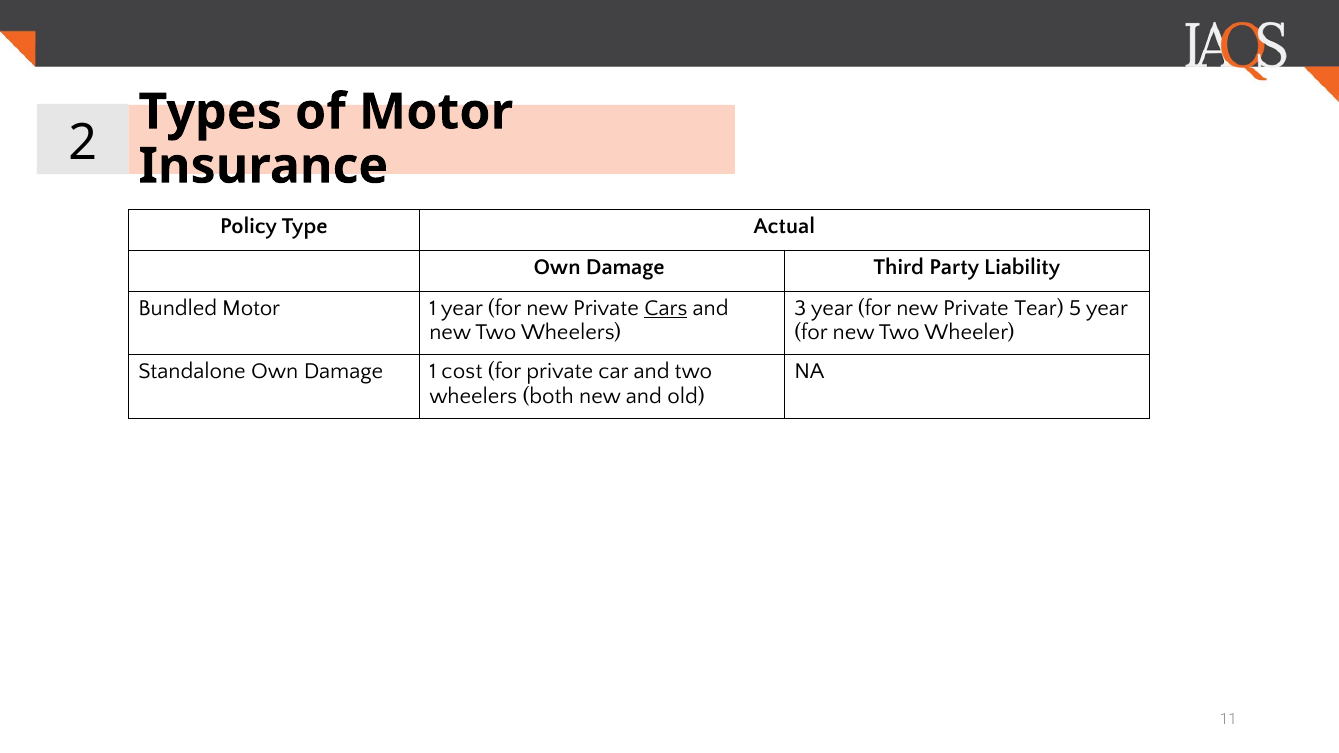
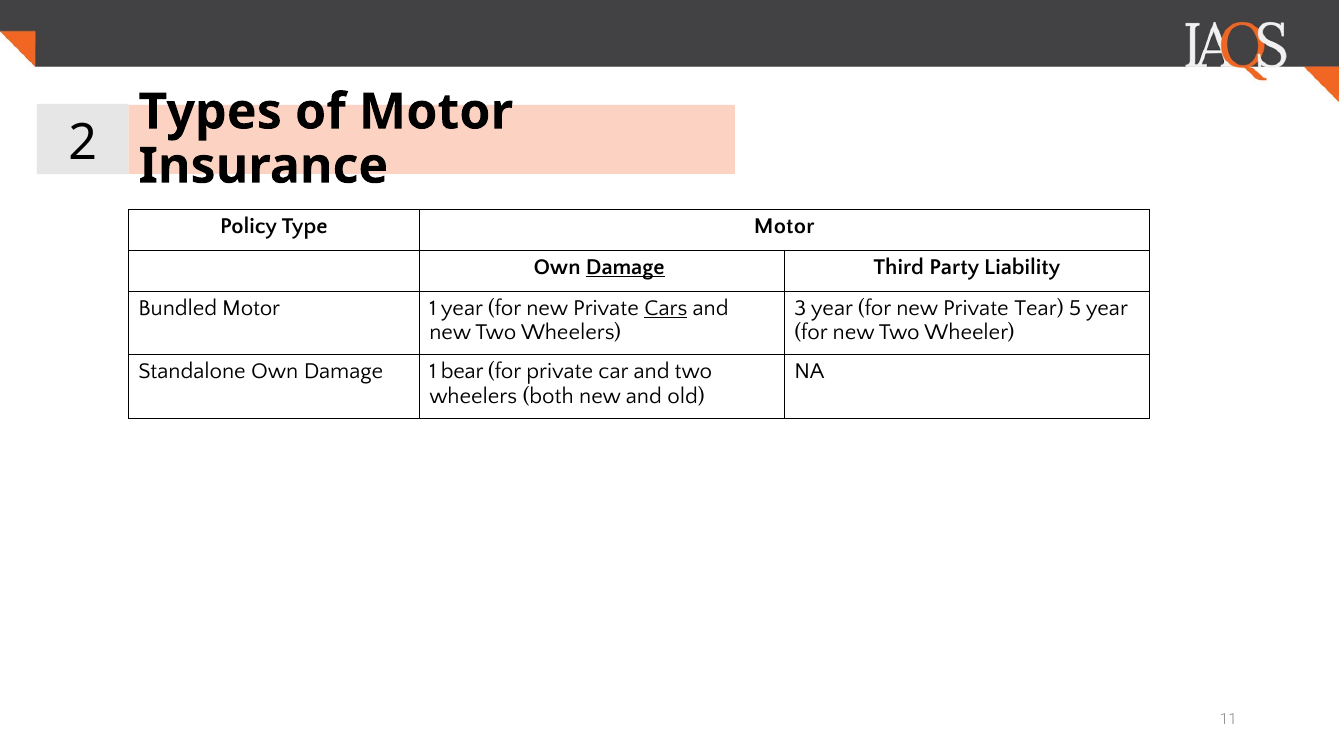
Type Actual: Actual -> Motor
Damage at (625, 267) underline: none -> present
cost: cost -> bear
